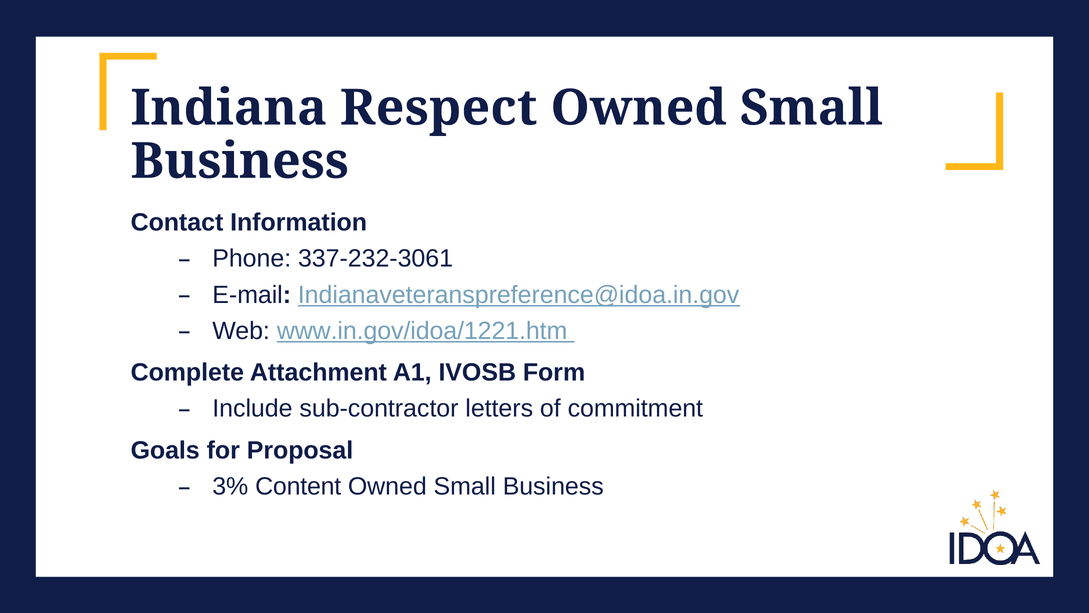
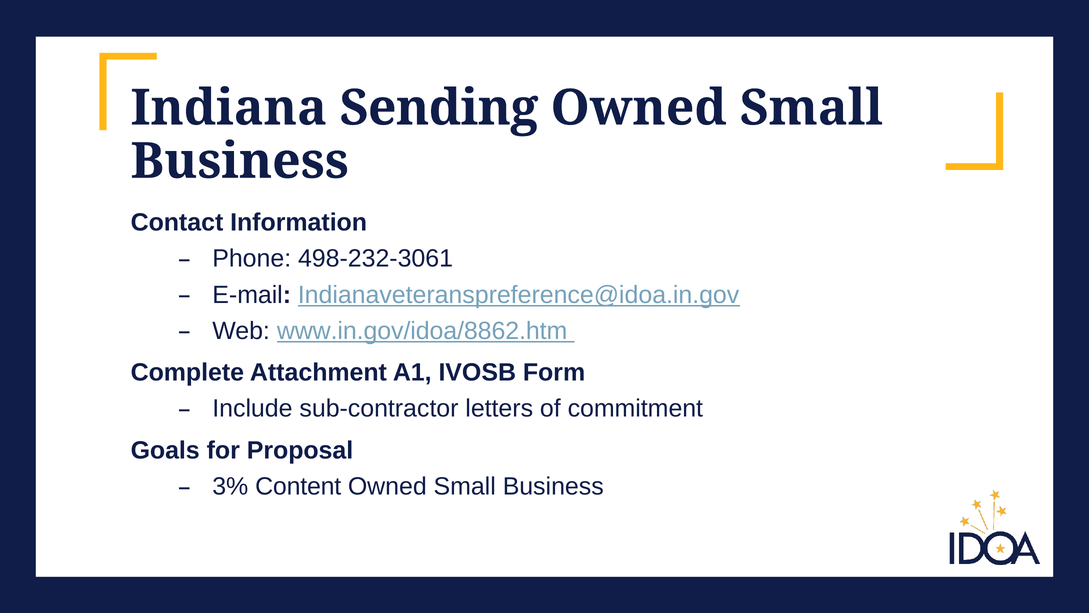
Respect: Respect -> Sending
337-232-3061: 337-232-3061 -> 498-232-3061
www.in.gov/idoa/1221.htm: www.in.gov/idoa/1221.htm -> www.in.gov/idoa/8862.htm
